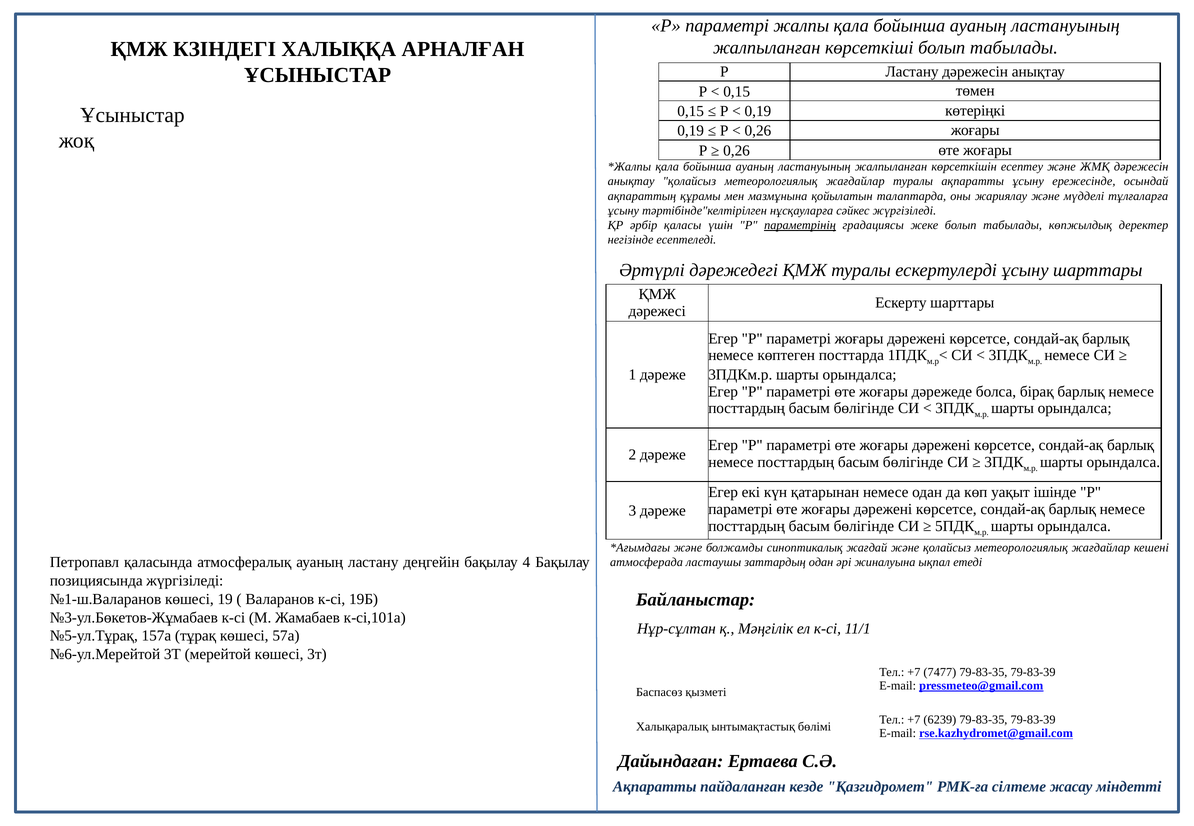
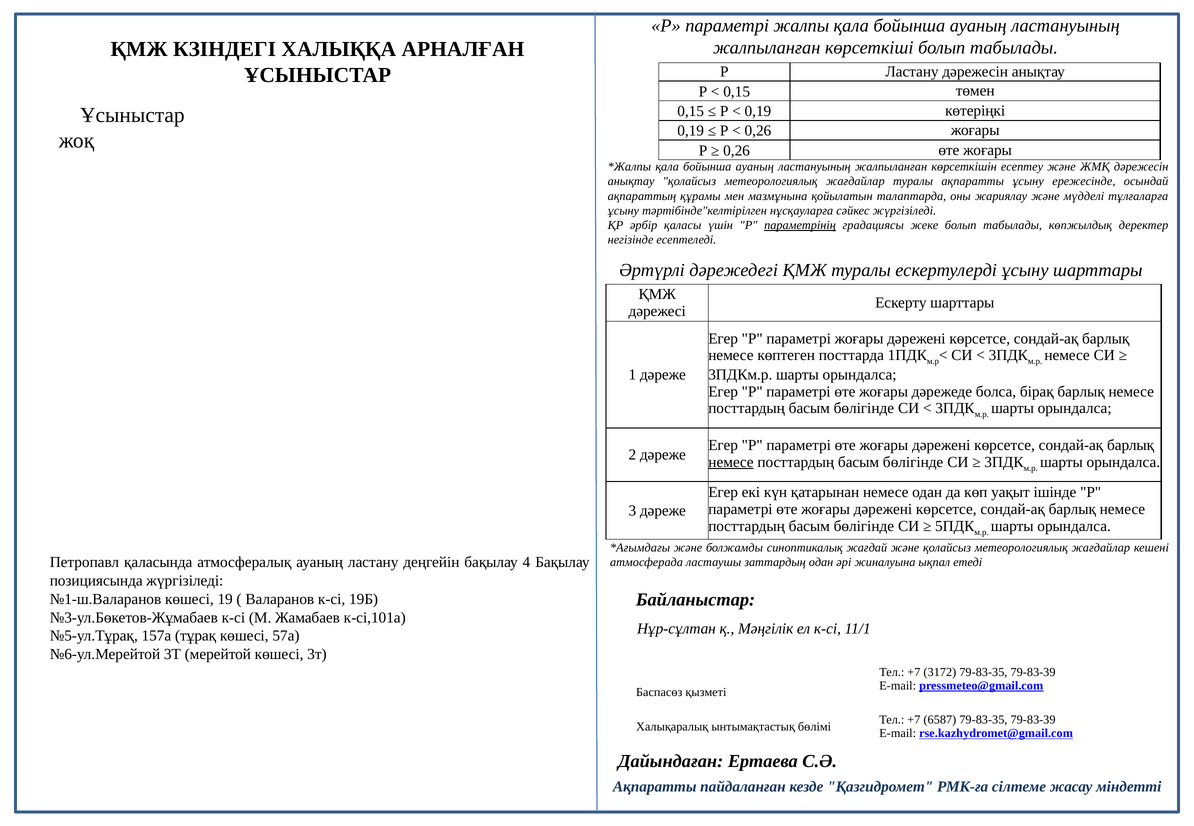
немесе at (731, 462) underline: none -> present
7477: 7477 -> 3172
6239: 6239 -> 6587
